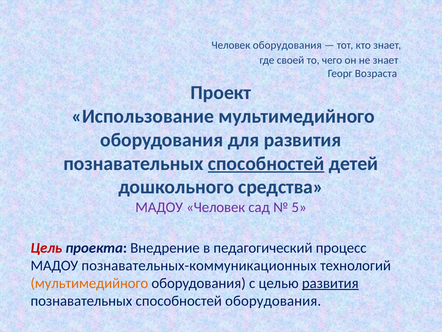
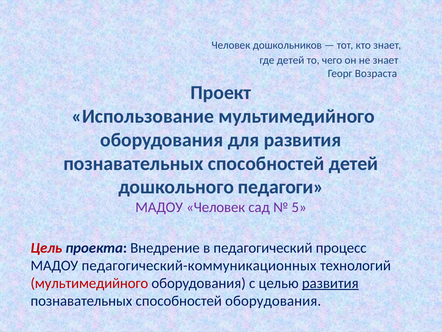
Человек оборудования: оборудования -> дошкольников
где своей: своей -> детей
способностей at (266, 163) underline: present -> none
средства: средства -> педагоги
познавательных-коммуникационных: познавательных-коммуникационных -> педагогический-коммуникационных
мультимедийного at (89, 283) colour: orange -> red
